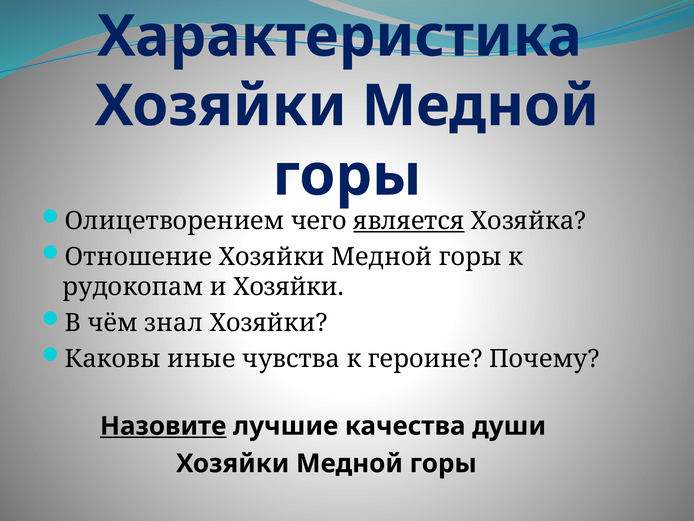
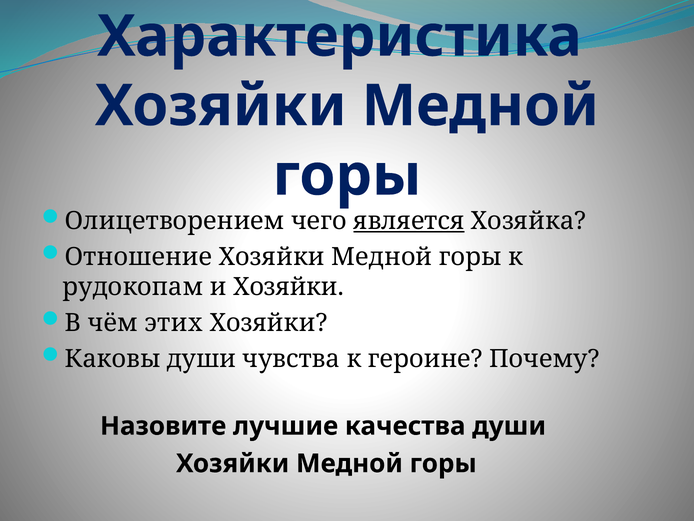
знал: знал -> этих
Каковы иные: иные -> души
Назовите underline: present -> none
